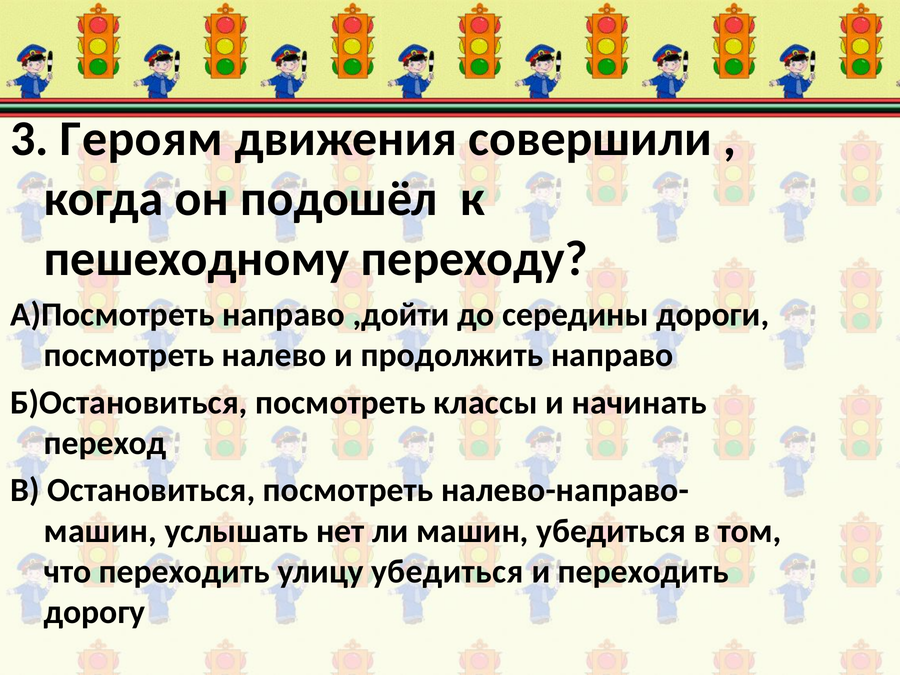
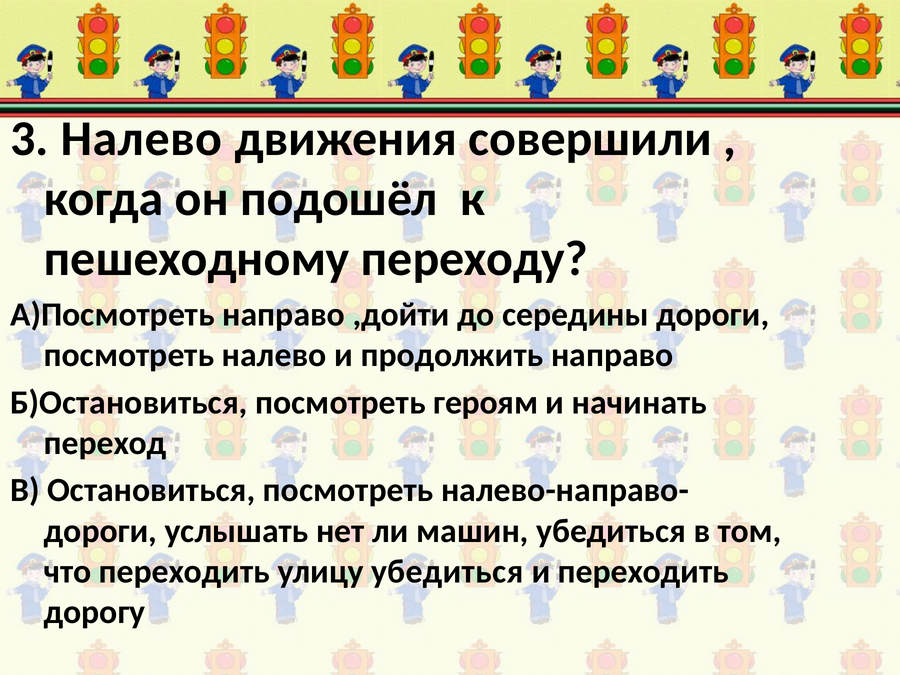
3 Героям: Героям -> Налево
классы: классы -> героям
машин at (100, 531): машин -> дороги
